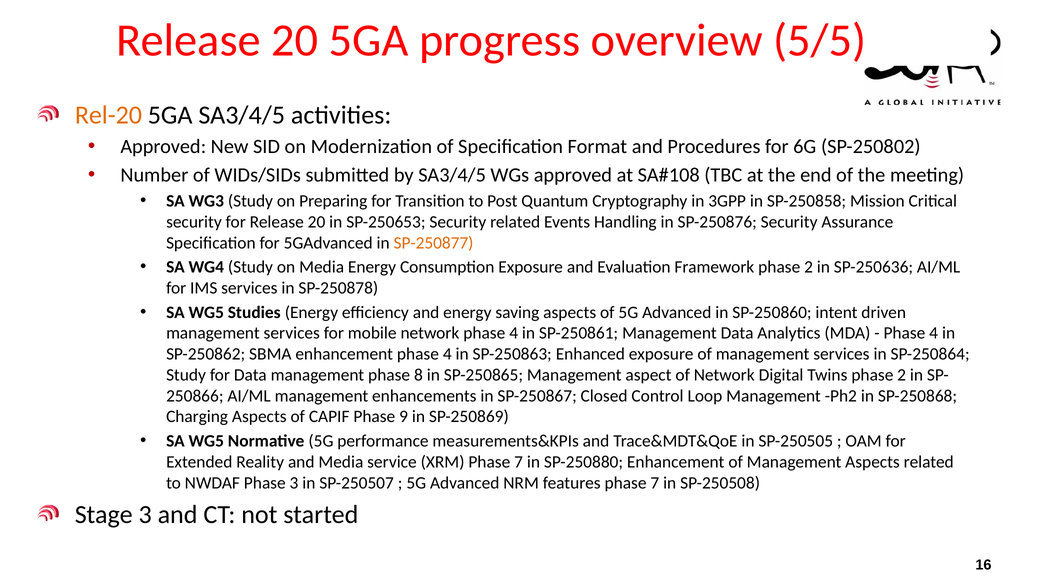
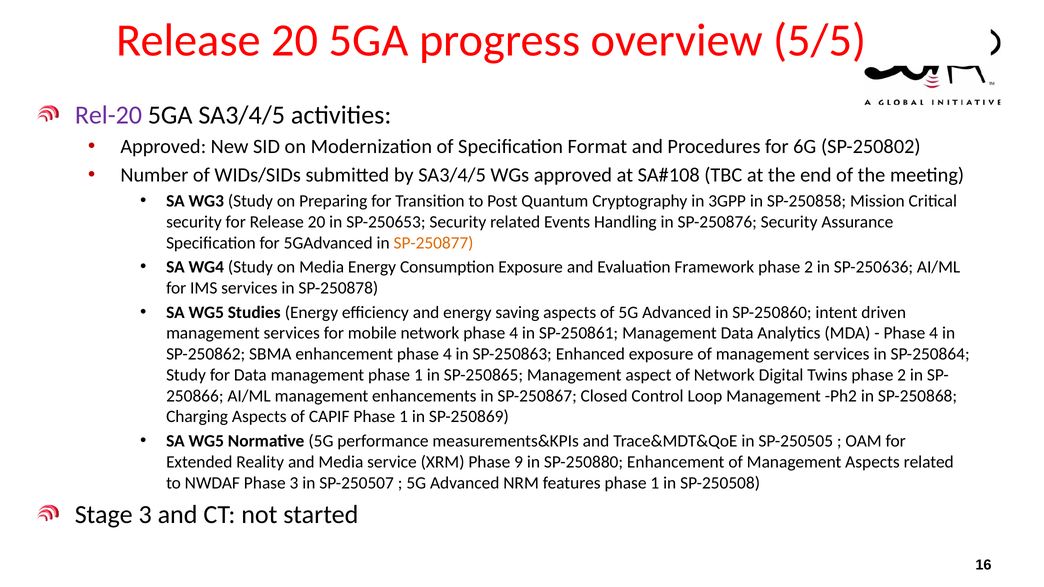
Rel-20 colour: orange -> purple
management phase 8: 8 -> 1
CAPIF Phase 9: 9 -> 1
XRM Phase 7: 7 -> 9
features phase 7: 7 -> 1
